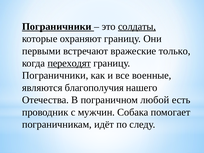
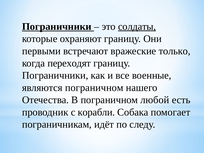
переходят underline: present -> none
являются благополучия: благополучия -> пограничном
мужчин: мужчин -> корабли
